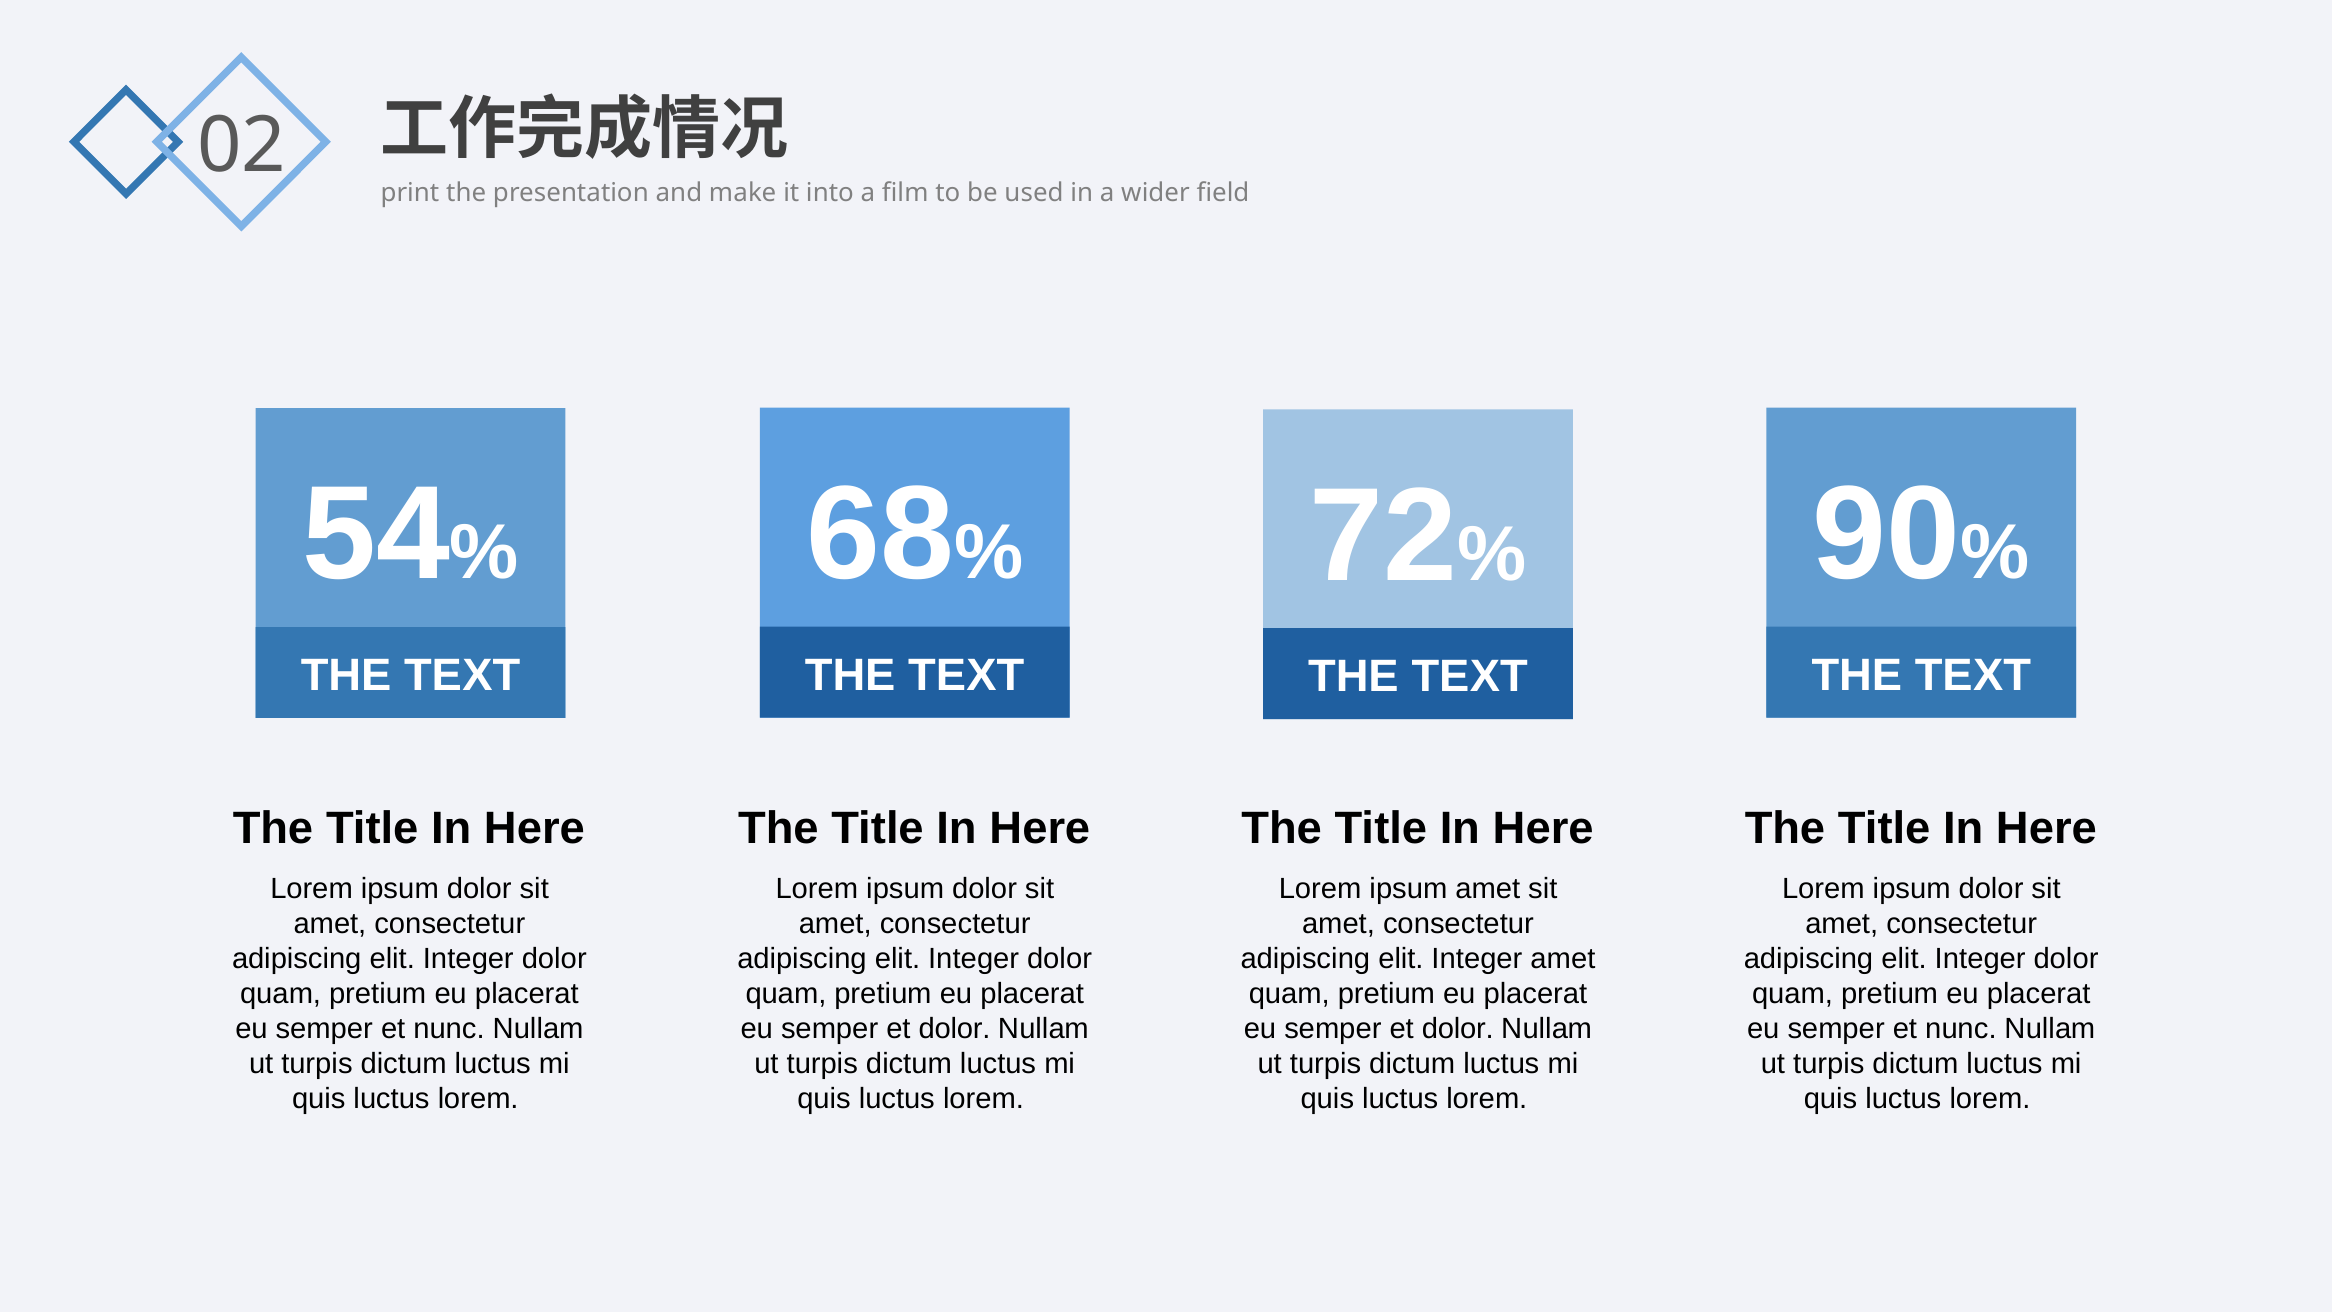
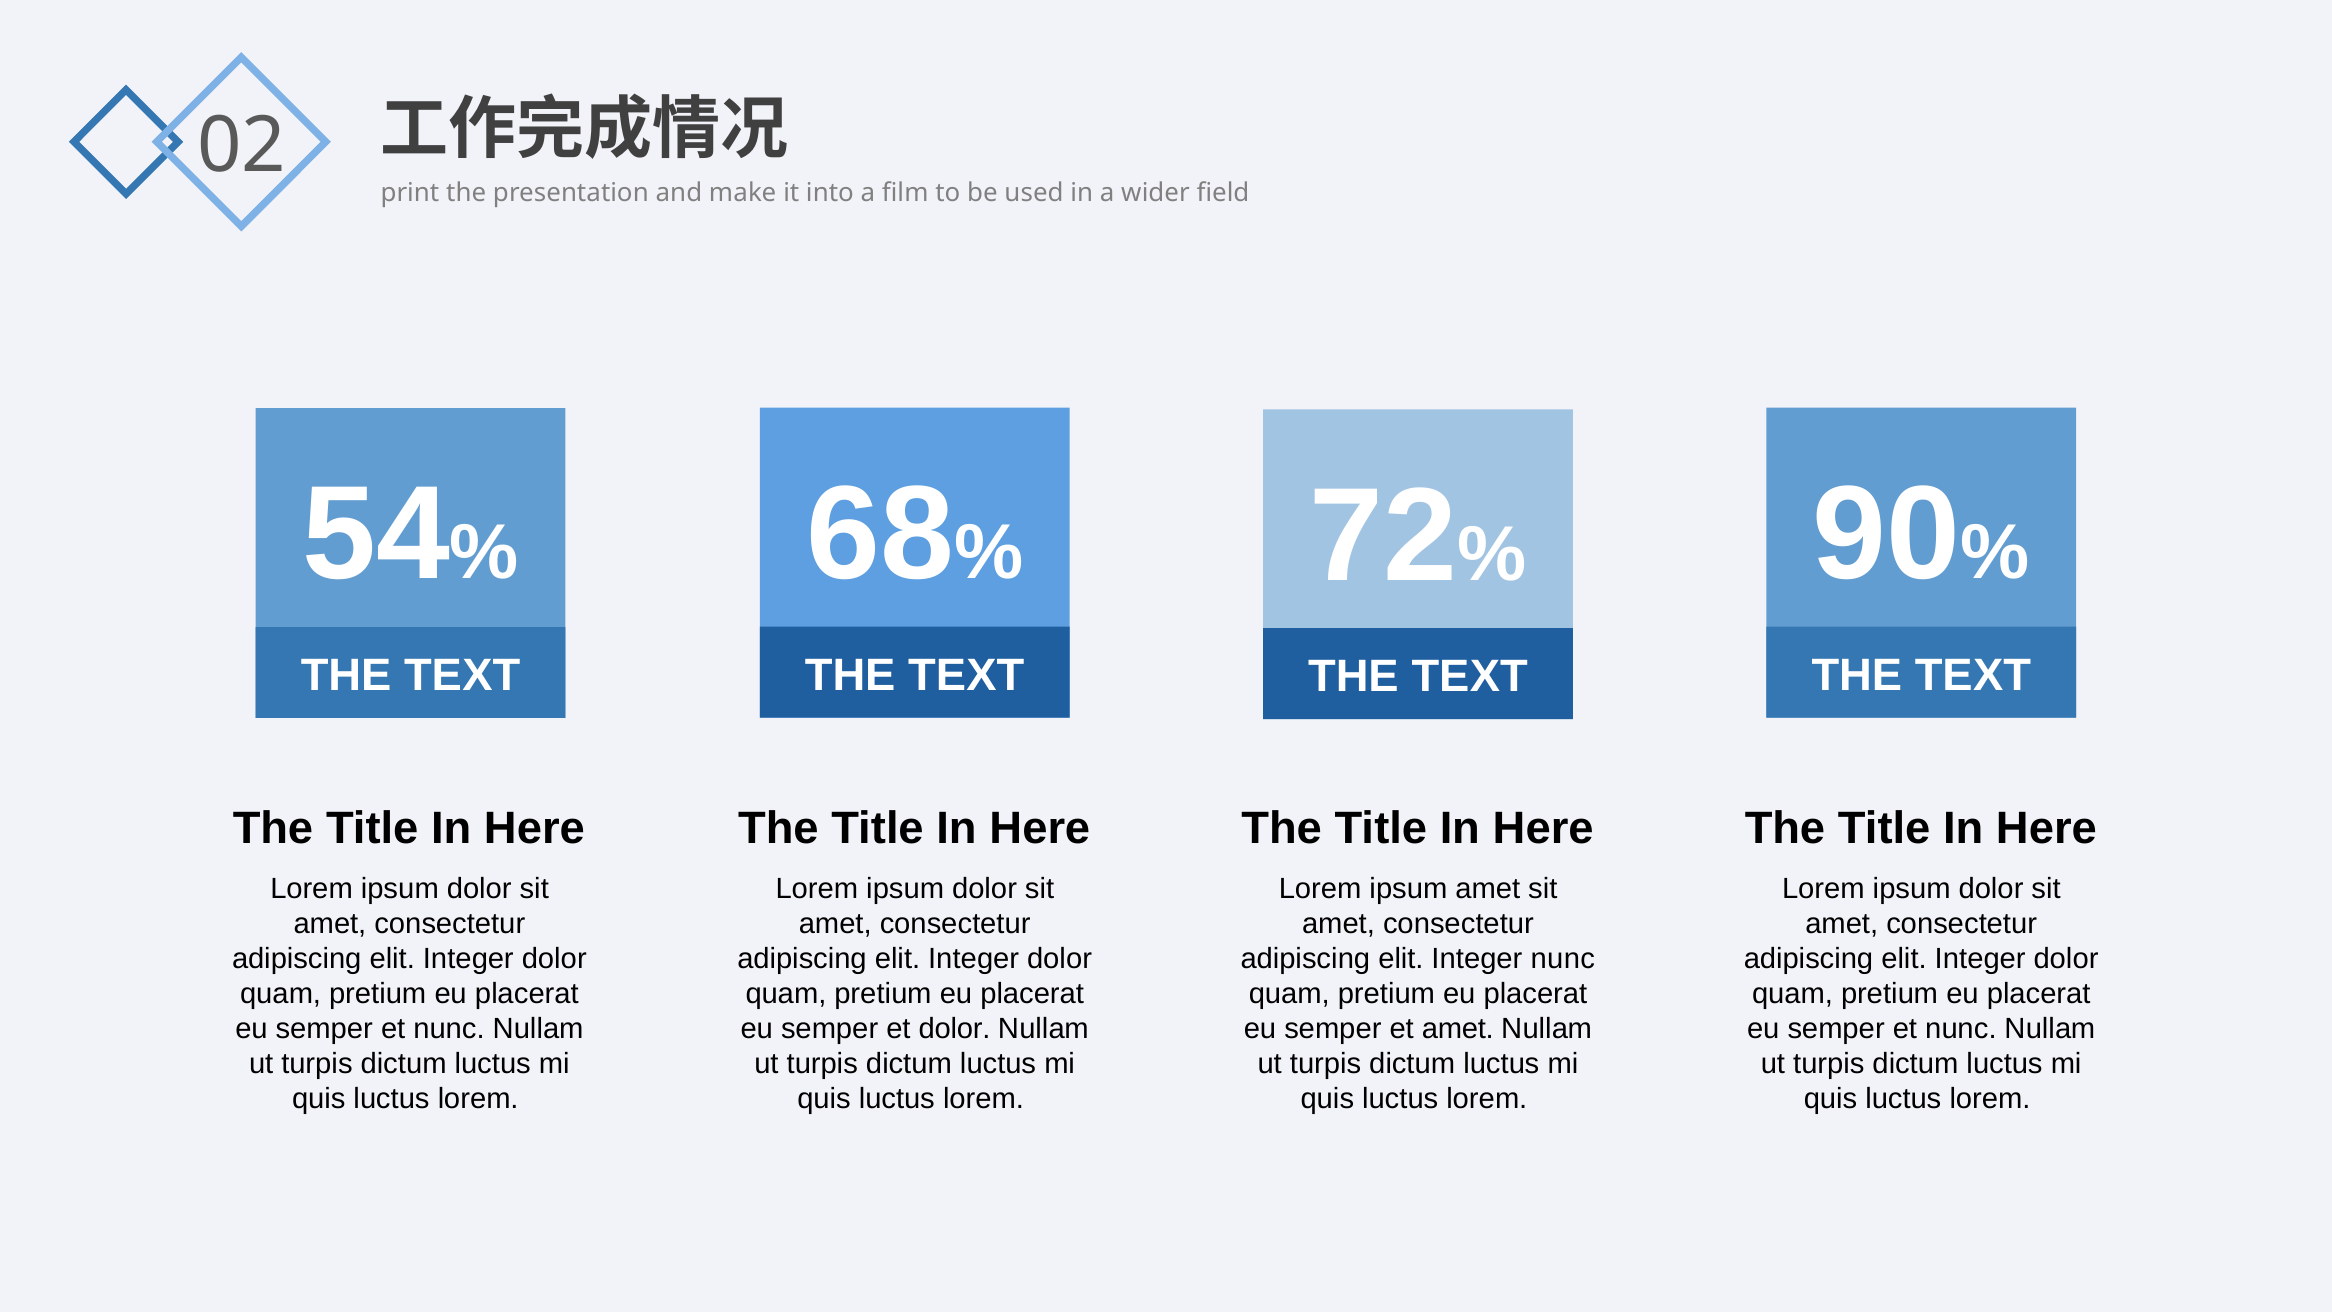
Integer amet: amet -> nunc
dolor at (1458, 1029): dolor -> amet
